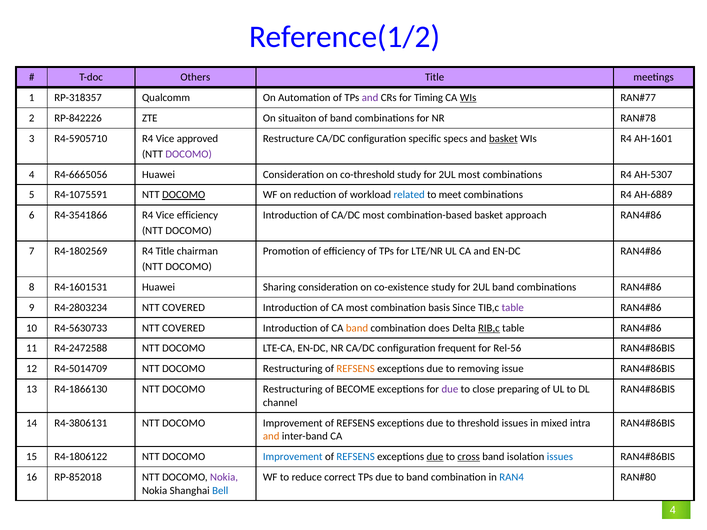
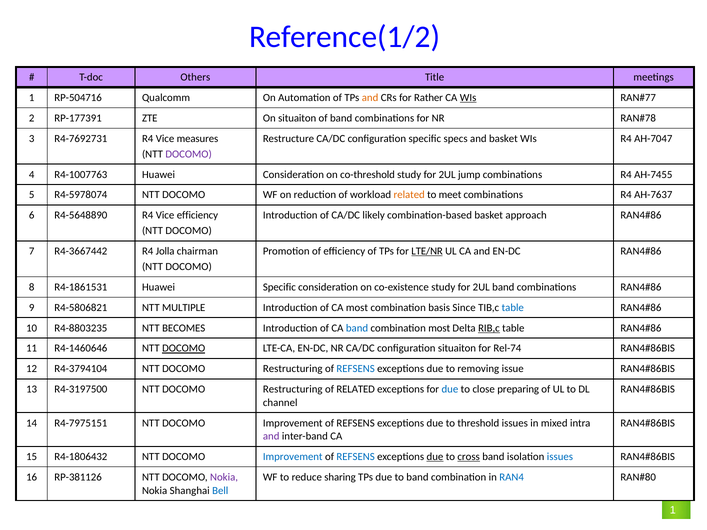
RP-318357: RP-318357 -> RP-504716
and at (370, 98) colour: purple -> orange
Timing: Timing -> Rather
RP-842226: RP-842226 -> RP-177391
R4-5905710: R4-5905710 -> R4-7692731
approved: approved -> measures
basket at (503, 139) underline: present -> none
AH-1601: AH-1601 -> AH-7047
R4-6665056: R4-6665056 -> R4-1007763
2UL most: most -> jump
AH-5307: AH-5307 -> AH-7455
R4-1075591: R4-1075591 -> R4-5978074
DOCOMO at (184, 195) underline: present -> none
related at (409, 195) colour: blue -> orange
AH-6889: AH-6889 -> AH-7637
R4-3541866: R4-3541866 -> R4-5648890
CA/DC most: most -> likely
R4-1802569: R4-1802569 -> R4-3667442
R4 Title: Title -> Jolla
LTE/NR underline: none -> present
R4-1601531: R4-1601531 -> R4-1861531
Huawei Sharing: Sharing -> Specific
R4-2803234: R4-2803234 -> R4-5806821
COVERED at (184, 308): COVERED -> MULTIPLE
table at (513, 308) colour: purple -> blue
R4-5630733: R4-5630733 -> R4-8803235
COVERED at (184, 328): COVERED -> BECOMES
band at (357, 328) colour: orange -> blue
combination does: does -> most
R4-2472588: R4-2472588 -> R4-1460646
DOCOMO at (184, 349) underline: none -> present
configuration frequent: frequent -> situaiton
Rel-56: Rel-56 -> Rel-74
R4-5014709: R4-5014709 -> R4-3794104
REFSENS at (356, 369) colour: orange -> blue
R4-1866130: R4-1866130 -> R4-3197500
of BECOME: BECOME -> RELATED
due at (450, 389) colour: purple -> blue
R4-3806131: R4-3806131 -> R4-7975151
and at (271, 437) colour: orange -> purple
R4-1806122: R4-1806122 -> R4-1806432
RP-852018: RP-852018 -> RP-381126
correct: correct -> sharing
4 at (673, 511): 4 -> 1
